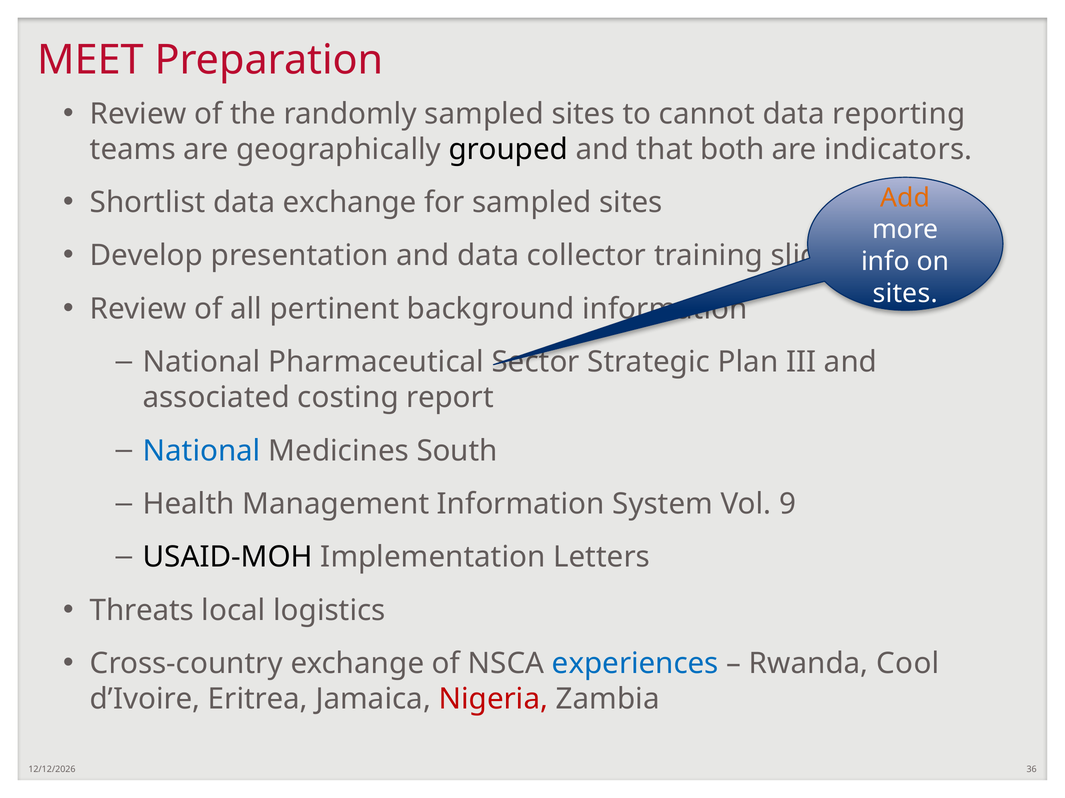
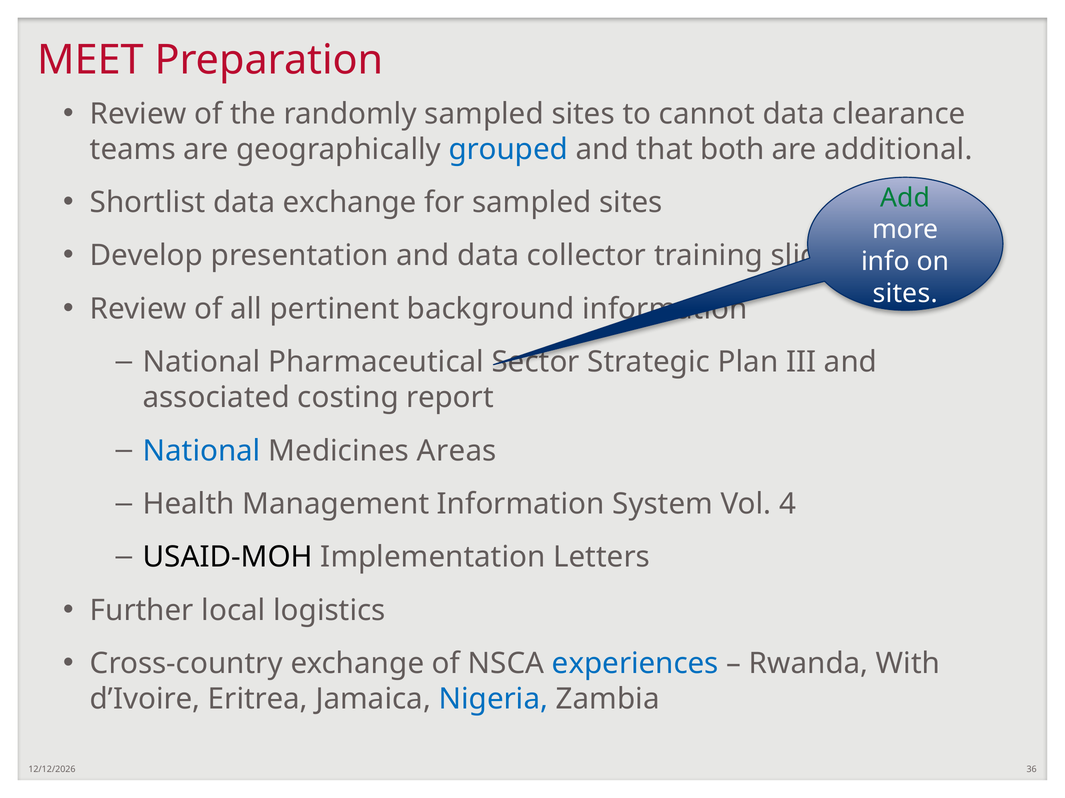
reporting: reporting -> clearance
grouped colour: black -> blue
indicators: indicators -> additional
Add colour: orange -> green
South: South -> Areas
9: 9 -> 4
Threats: Threats -> Further
Cool: Cool -> With
Nigeria colour: red -> blue
